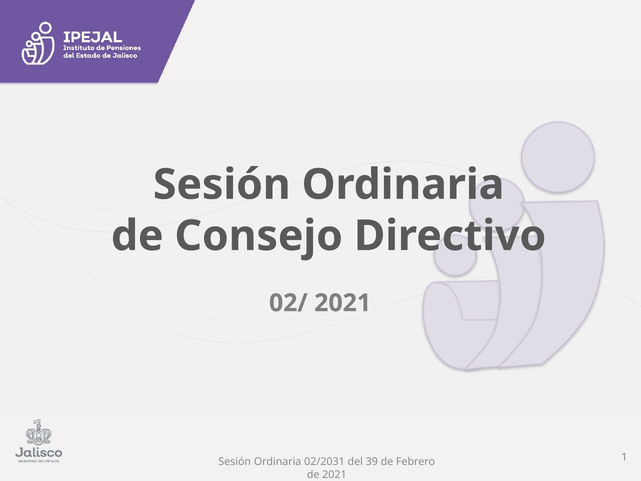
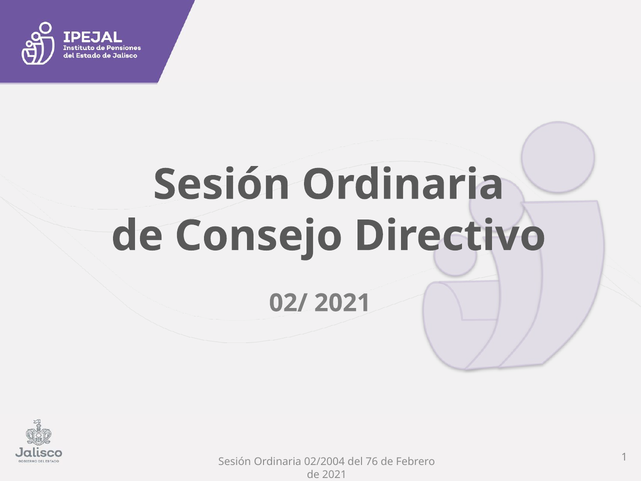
02/2031: 02/2031 -> 02/2004
39: 39 -> 76
